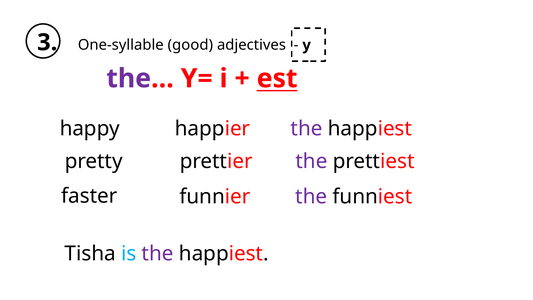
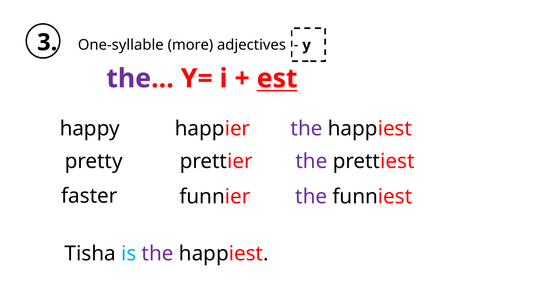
good: good -> more
